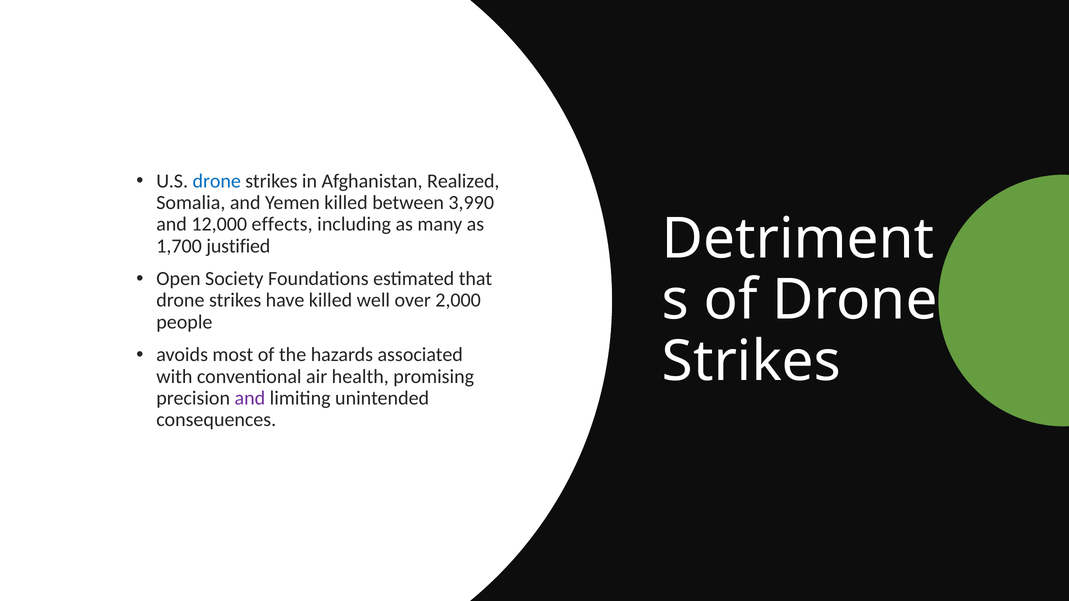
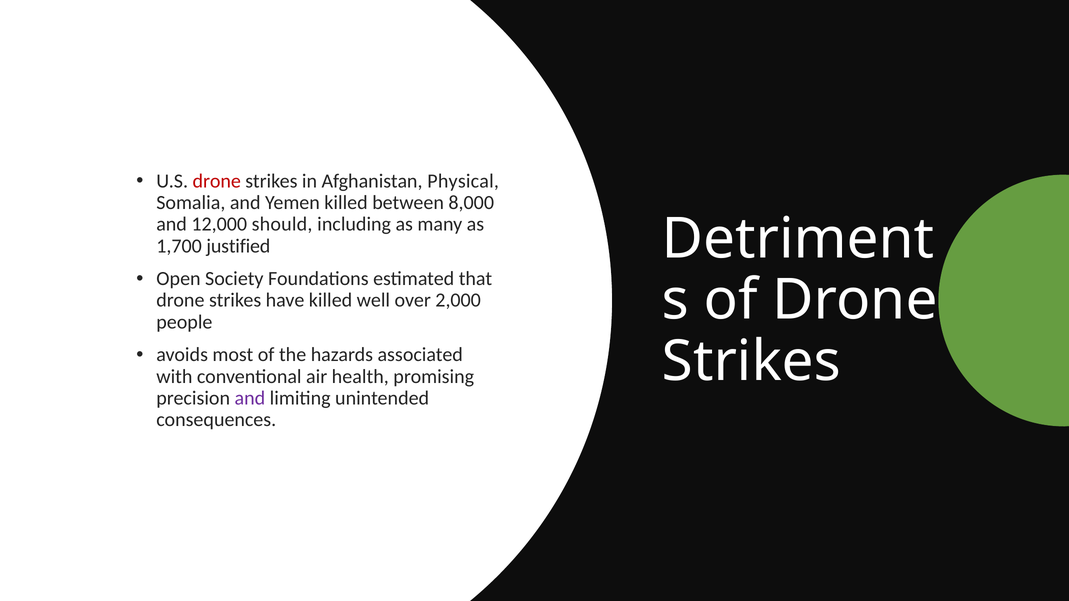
drone at (217, 181) colour: blue -> red
Realized: Realized -> Physical
3,990: 3,990 -> 8,000
effects: effects -> should
